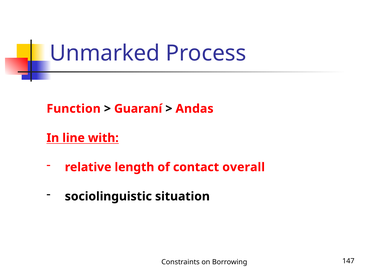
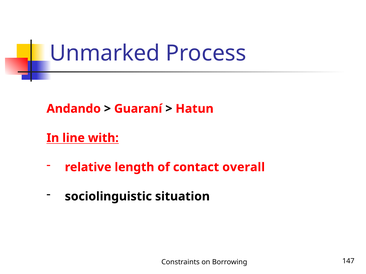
Function: Function -> Andando
Andas: Andas -> Hatun
